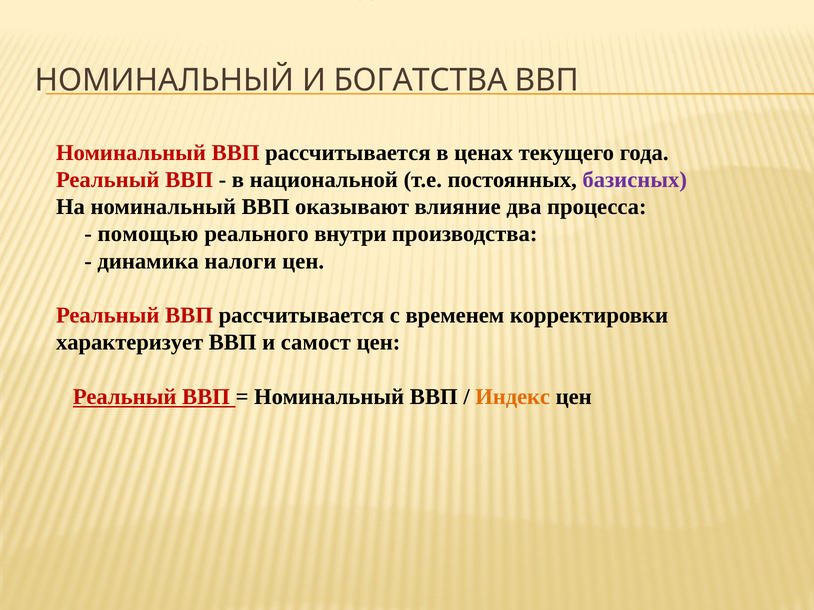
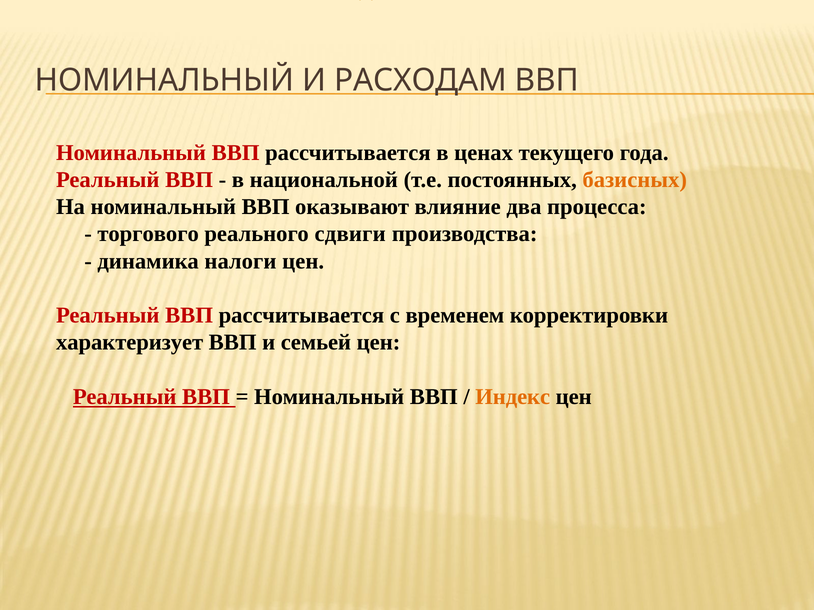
БОГАТСТВА: БОГАТСТВА -> РАСХОДАМ
базисных colour: purple -> orange
помощью: помощью -> торгового
внутри: внутри -> сдвиги
самост: самост -> семьей
